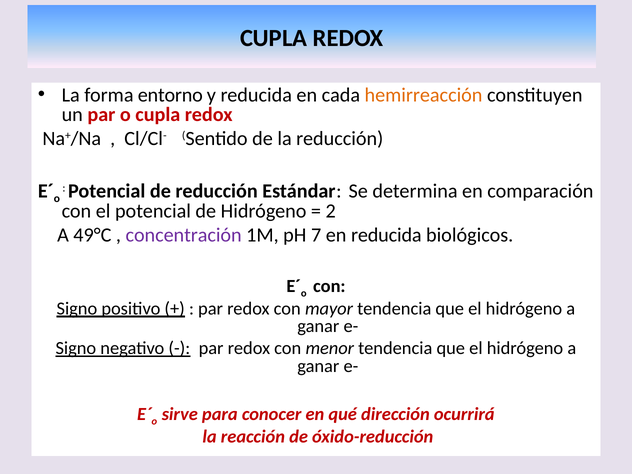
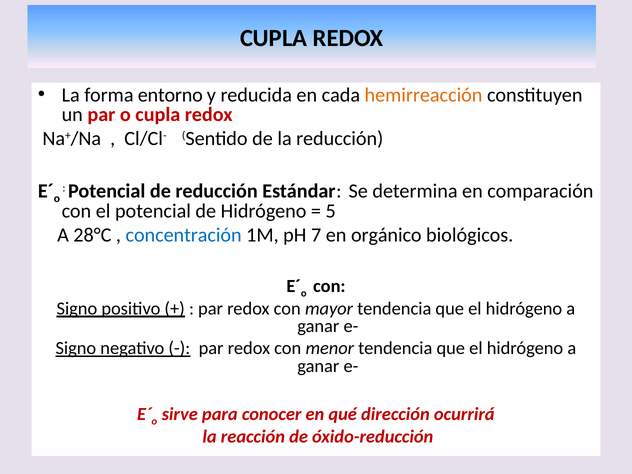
2: 2 -> 5
49°C: 49°C -> 28°C
concentración colour: purple -> blue
en reducida: reducida -> orgánico
